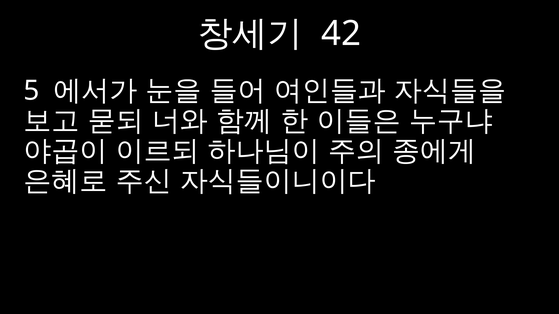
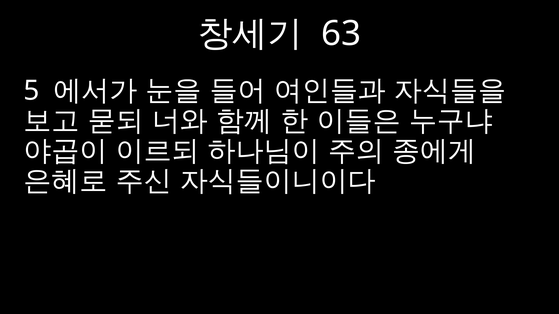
42: 42 -> 63
